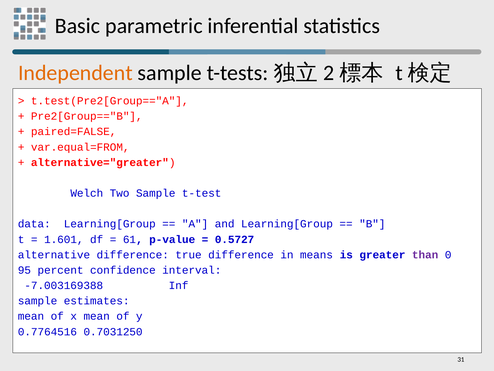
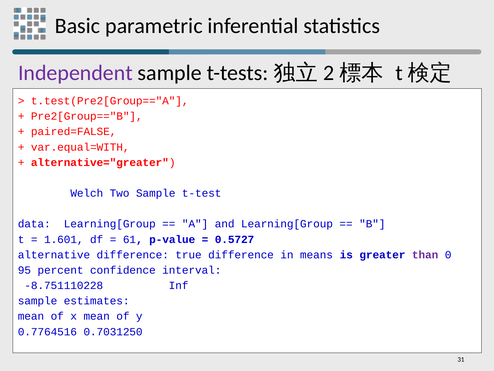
Independent colour: orange -> purple
var.equal=FROM: var.equal=FROM -> var.equal=WITH
-7.003169388: -7.003169388 -> -8.751110228
